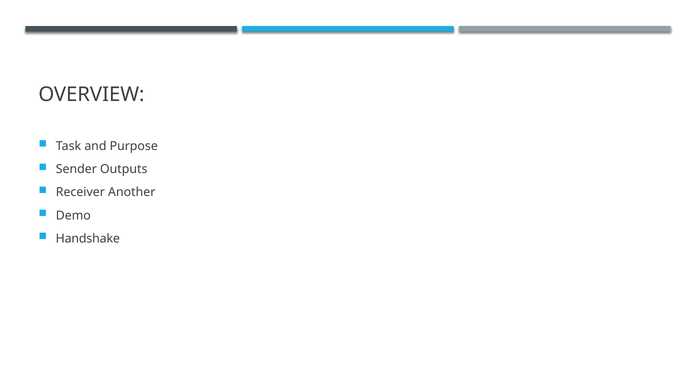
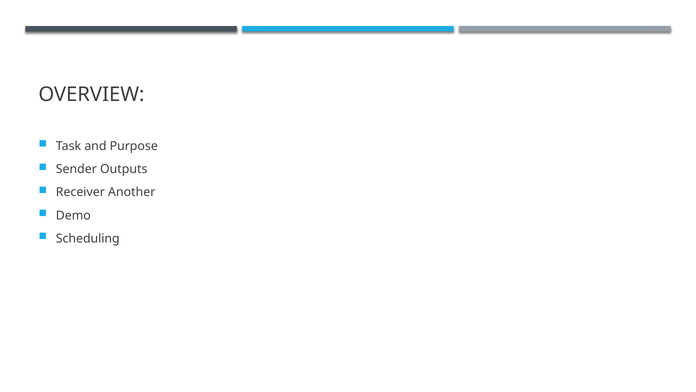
Handshake: Handshake -> Scheduling
